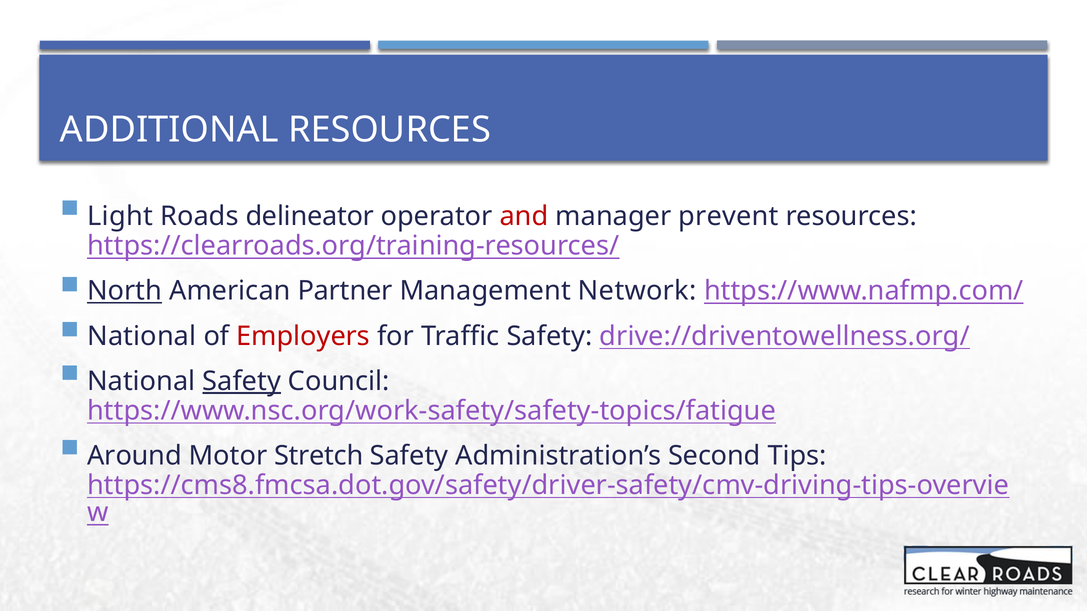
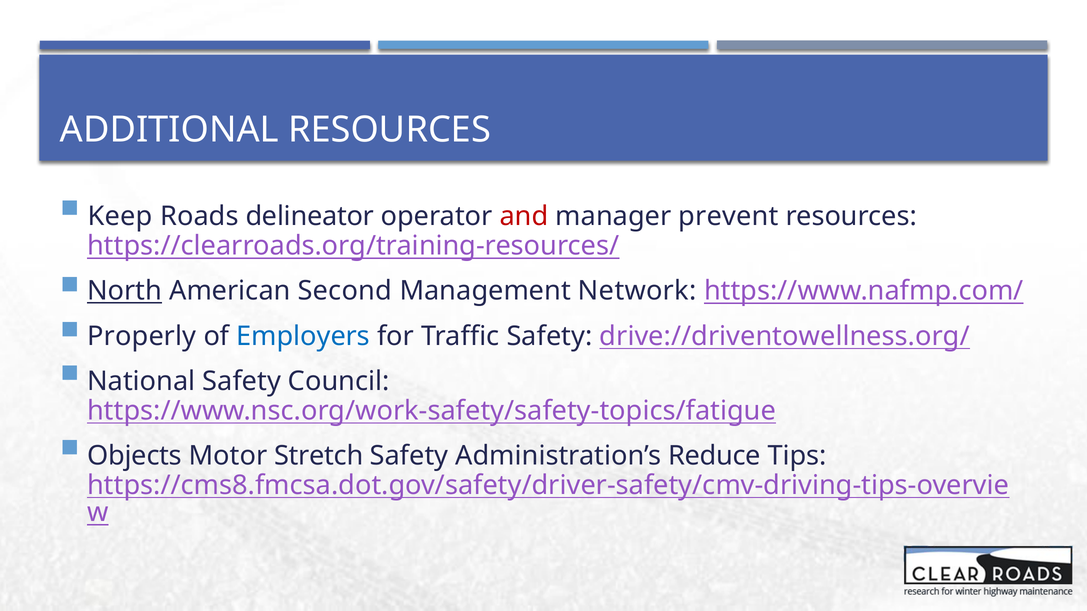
Light: Light -> Keep
Partner: Partner -> Second
National at (142, 336): National -> Properly
Employers colour: red -> blue
Safety at (242, 382) underline: present -> none
Around: Around -> Objects
Second: Second -> Reduce
